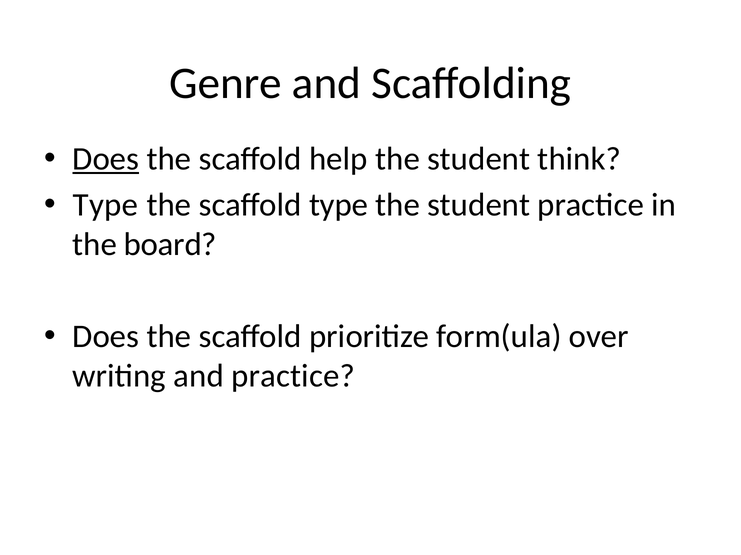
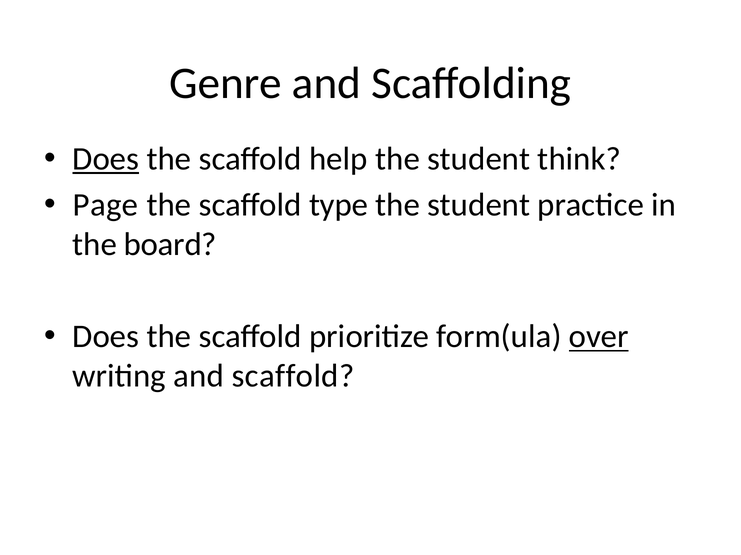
Type at (106, 205): Type -> Page
over underline: none -> present
and practice: practice -> scaffold
